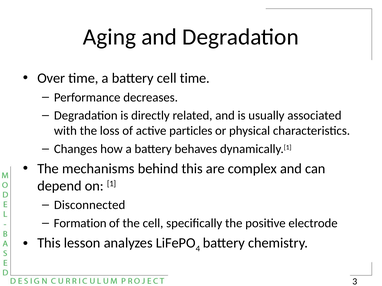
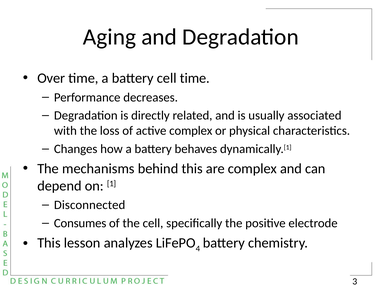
active particles: particles -> complex
Formation: Formation -> Consumes
